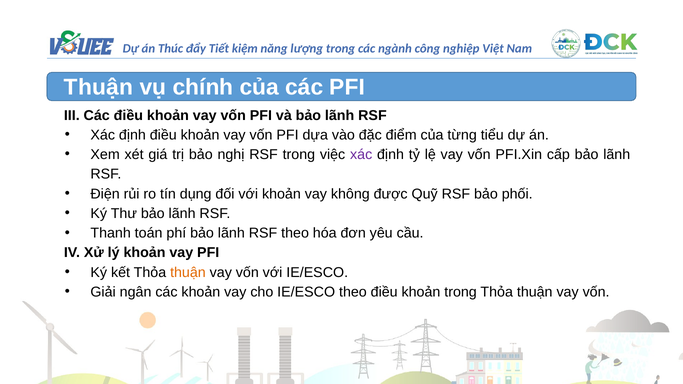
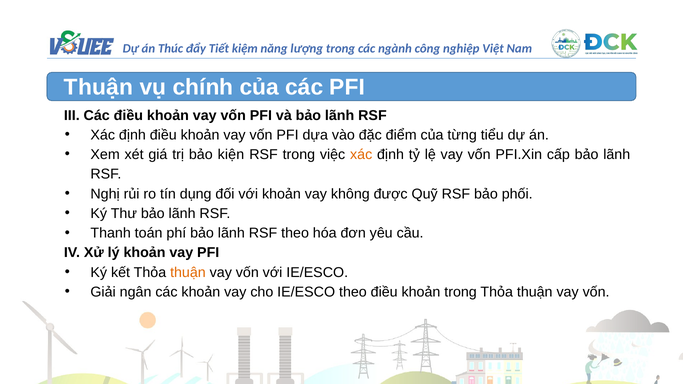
nghị: nghị -> kiện
xác at (361, 155) colour: purple -> orange
Điện: Điện -> Nghị
